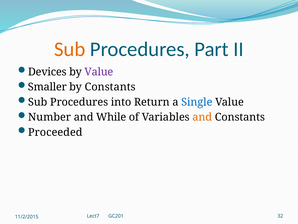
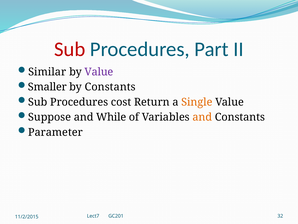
Sub at (70, 49) colour: orange -> red
Devices: Devices -> Similar
into: into -> cost
Single colour: blue -> orange
Number: Number -> Suppose
Proceeded: Proceeded -> Parameter
